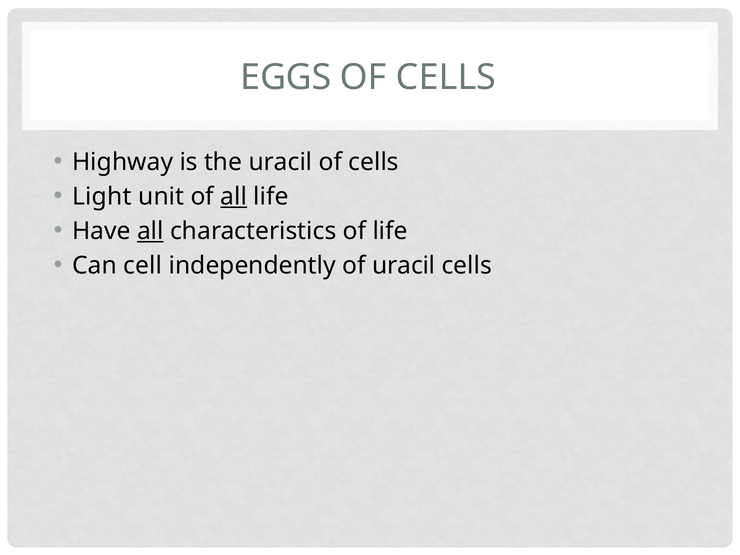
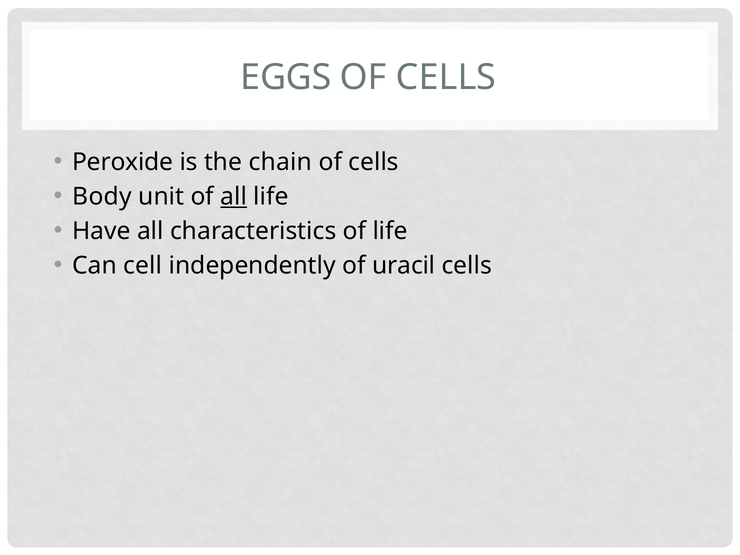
Highway: Highway -> Peroxide
the uracil: uracil -> chain
Light: Light -> Body
all at (150, 231) underline: present -> none
